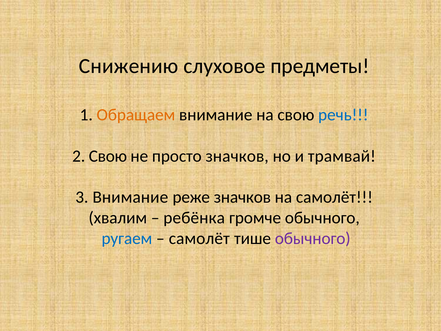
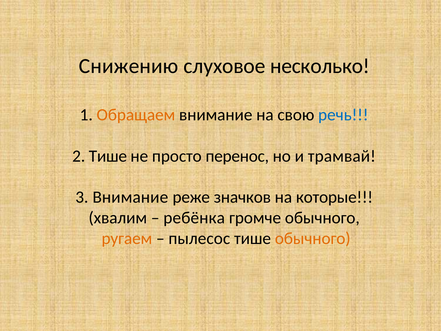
предметы: предметы -> несколько
2 Свою: Свою -> Тише
просто значков: значков -> перенос
на самолёт: самолёт -> которые
ругаем colour: blue -> orange
самолёт at (199, 238): самолёт -> пылесос
обычного at (313, 238) colour: purple -> orange
